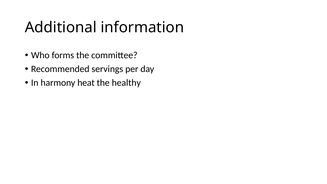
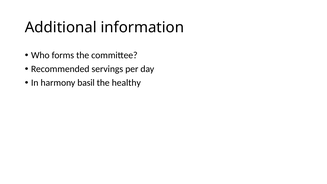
heat: heat -> basil
